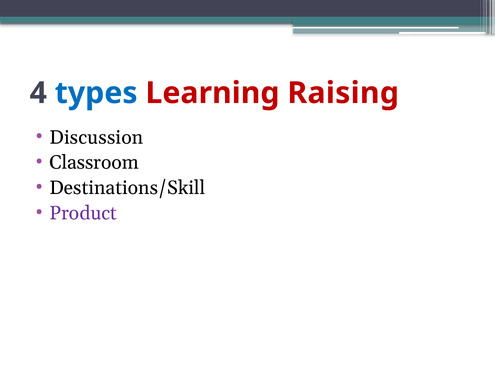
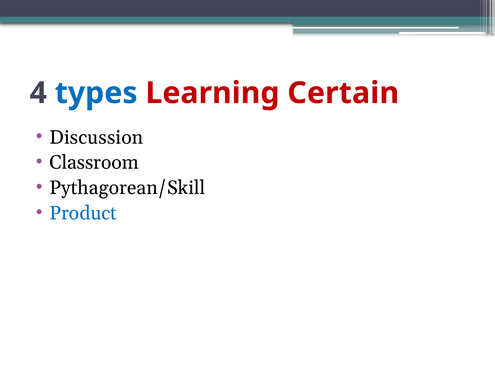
Raising: Raising -> Certain
Destinations/Skill: Destinations/Skill -> Pythagorean/Skill
Product colour: purple -> blue
